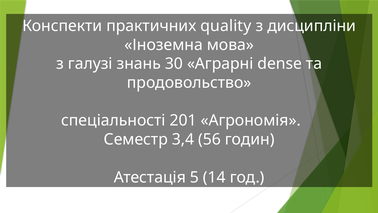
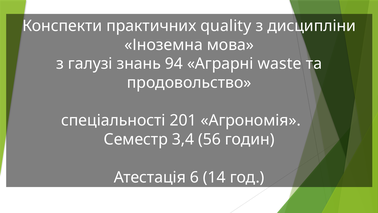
30: 30 -> 94
dense: dense -> waste
5: 5 -> 6
